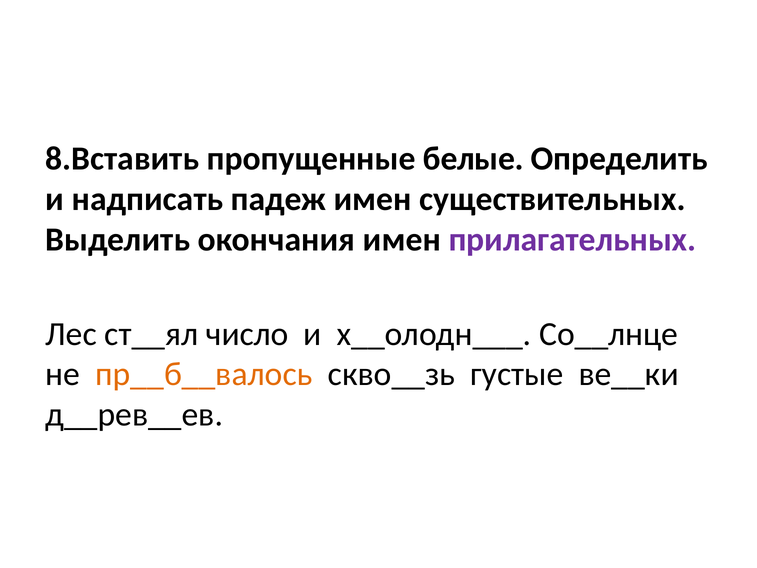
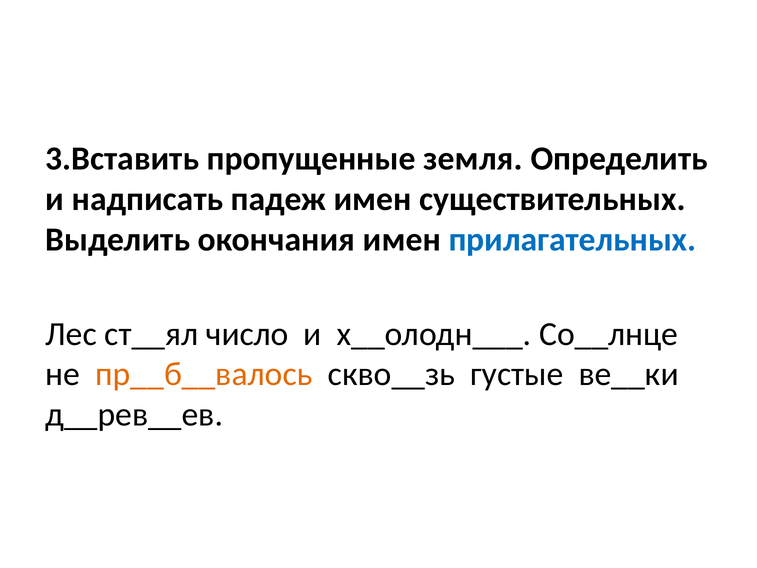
8.Вставить: 8.Вставить -> 3.Вставить
белые: белые -> земля
прилагательных colour: purple -> blue
